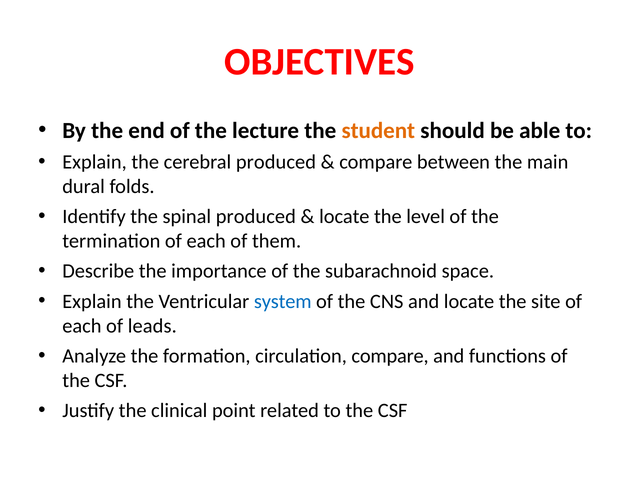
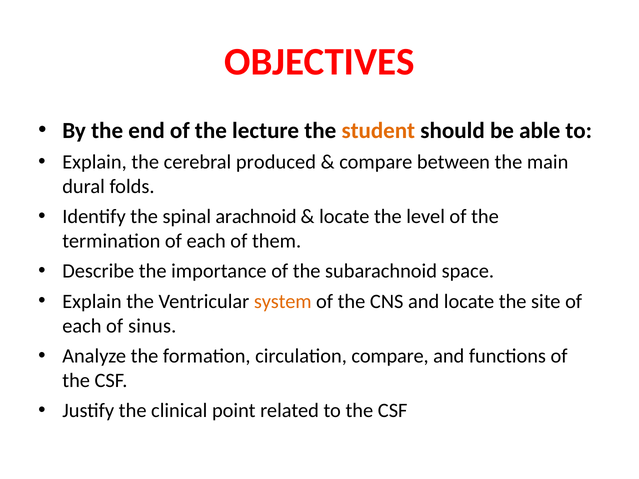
spinal produced: produced -> arachnoid
system colour: blue -> orange
leads: leads -> sinus
